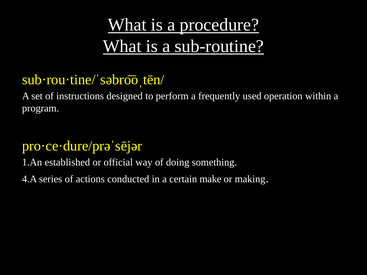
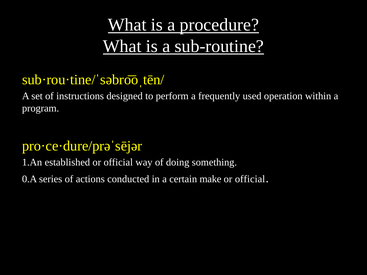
4.A: 4.A -> 0.A
making at (250, 179): making -> official
